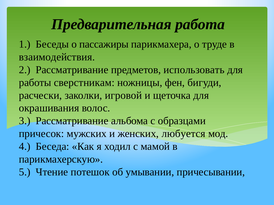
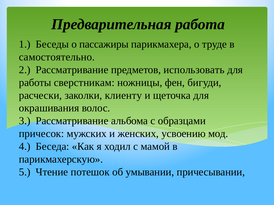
взаимодействия: взаимодействия -> самостоятельно
игровой: игровой -> клиенту
любуется: любуется -> усвоению
